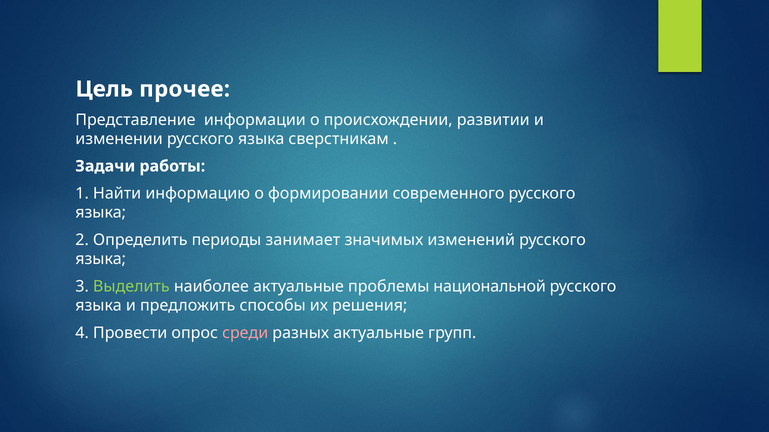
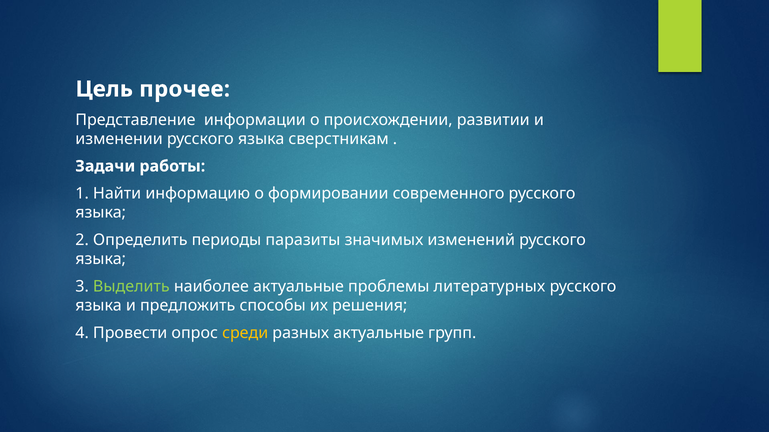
занимает: занимает -> паразиты
национальной: национальной -> литературных
среди colour: pink -> yellow
